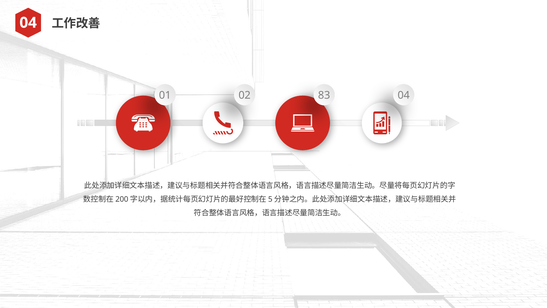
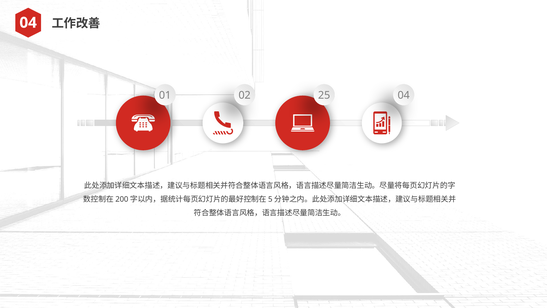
83: 83 -> 25
